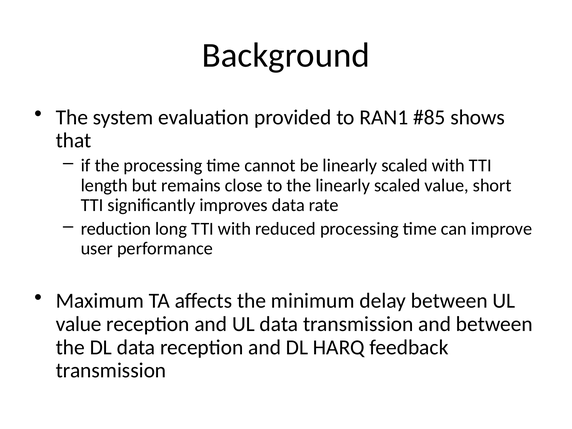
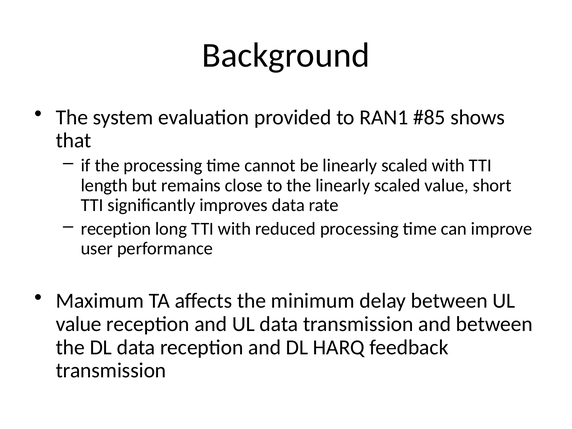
reduction at (116, 229): reduction -> reception
